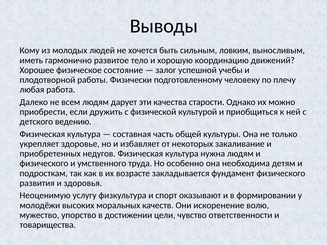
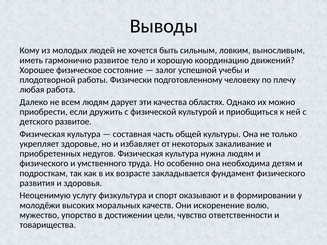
старости: старости -> областях
детского ведению: ведению -> развитое
